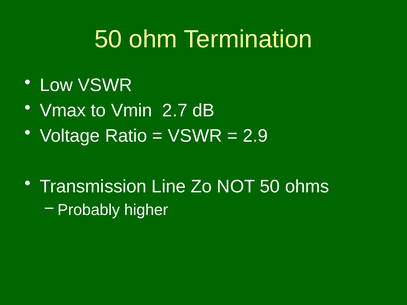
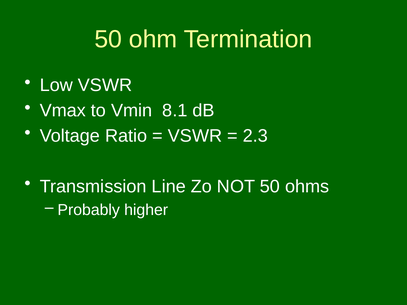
2.7: 2.7 -> 8.1
2.9: 2.9 -> 2.3
